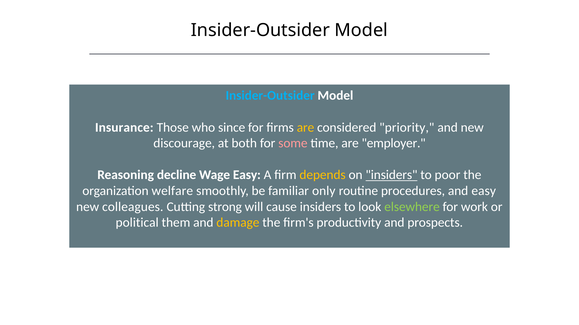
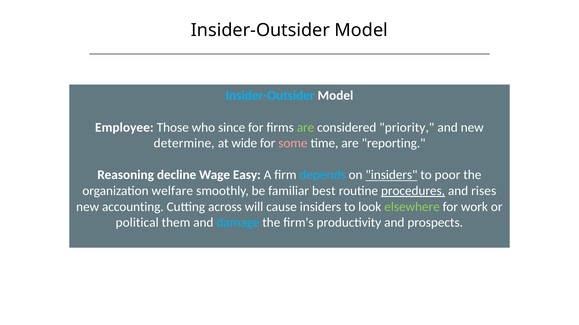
Insurance: Insurance -> Employee
are at (306, 128) colour: yellow -> light green
discourage: discourage -> determine
both: both -> wide
employer: employer -> reporting
depends colour: yellow -> light blue
only: only -> best
procedures underline: none -> present
and easy: easy -> rises
colleagues: colleagues -> accounting
strong: strong -> across
damage colour: yellow -> light blue
